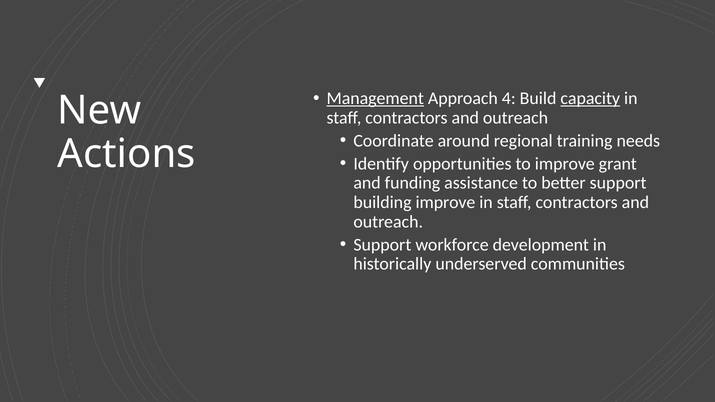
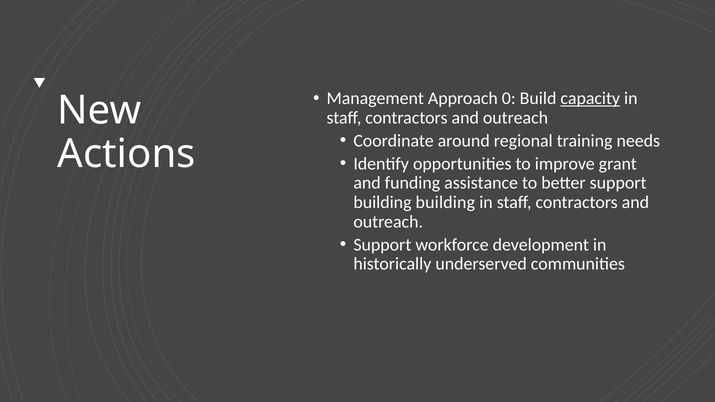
Management underline: present -> none
4: 4 -> 0
building improve: improve -> building
